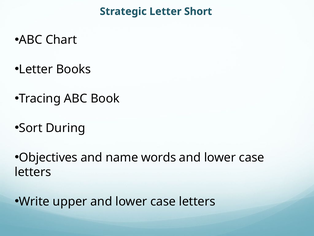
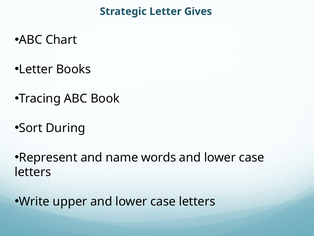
Short: Short -> Gives
Objectives: Objectives -> Represent
